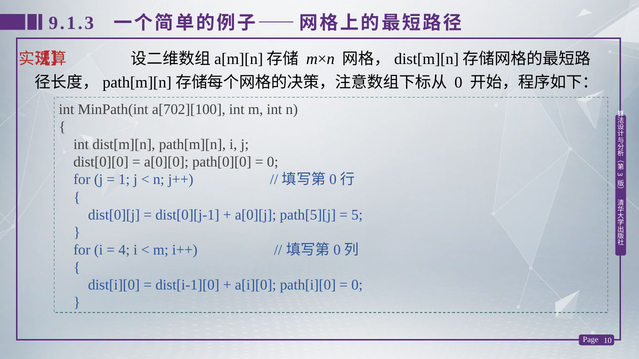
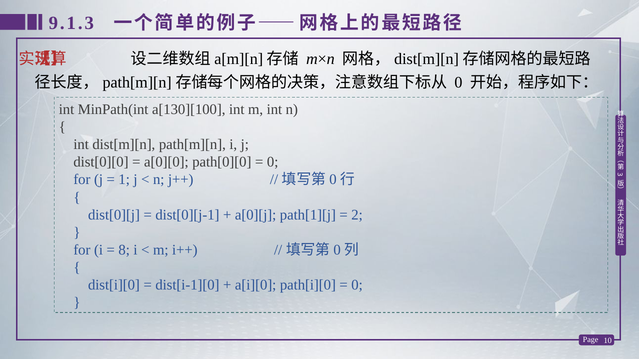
a[702][100: a[702][100 -> a[130][100
path[5][j: path[5][j -> path[1][j
5: 5 -> 2
4: 4 -> 8
